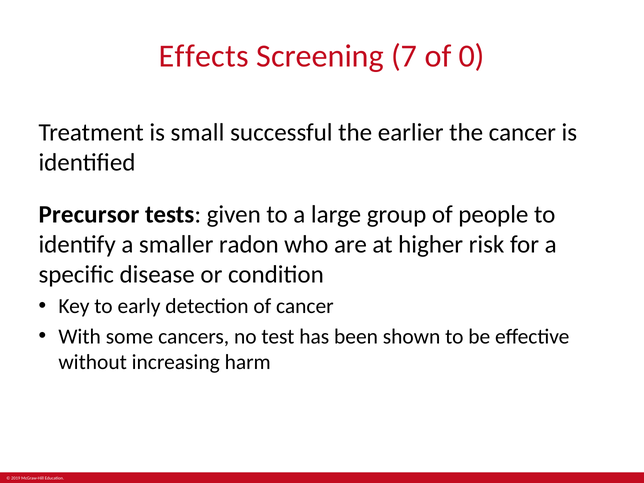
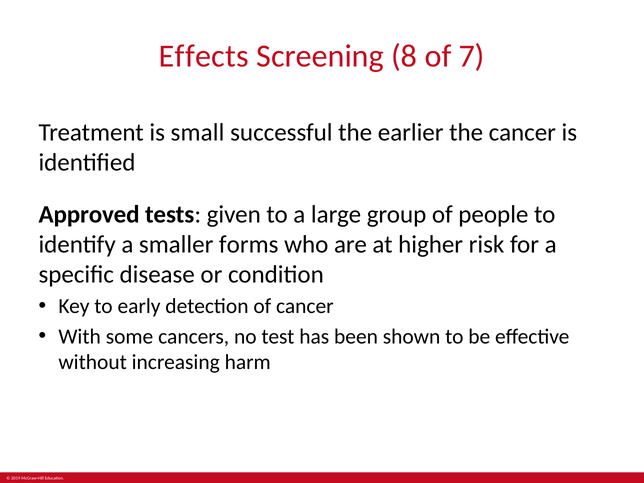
7: 7 -> 8
0: 0 -> 7
Precursor: Precursor -> Approved
radon: radon -> forms
